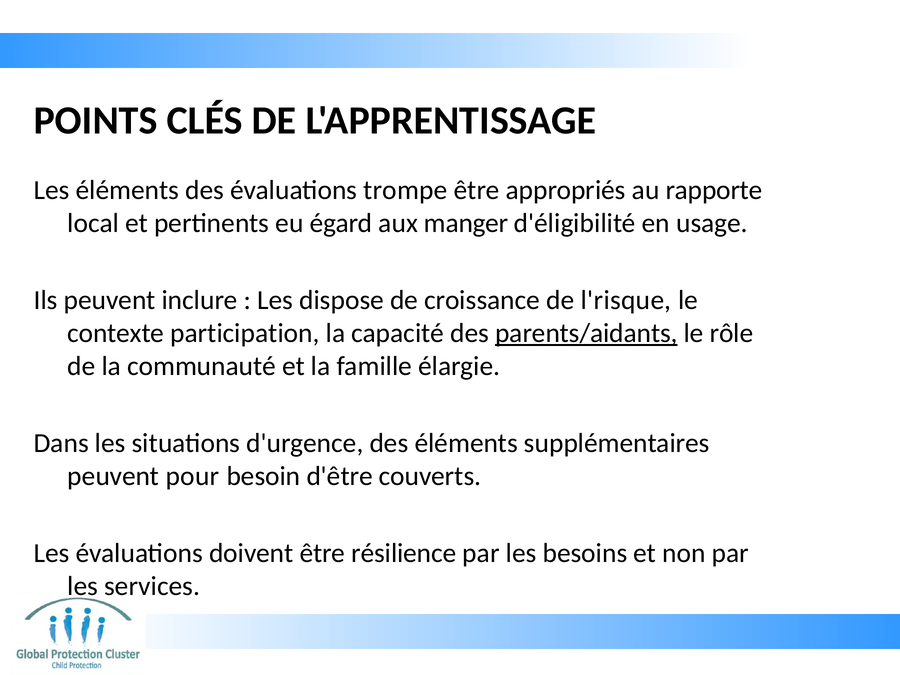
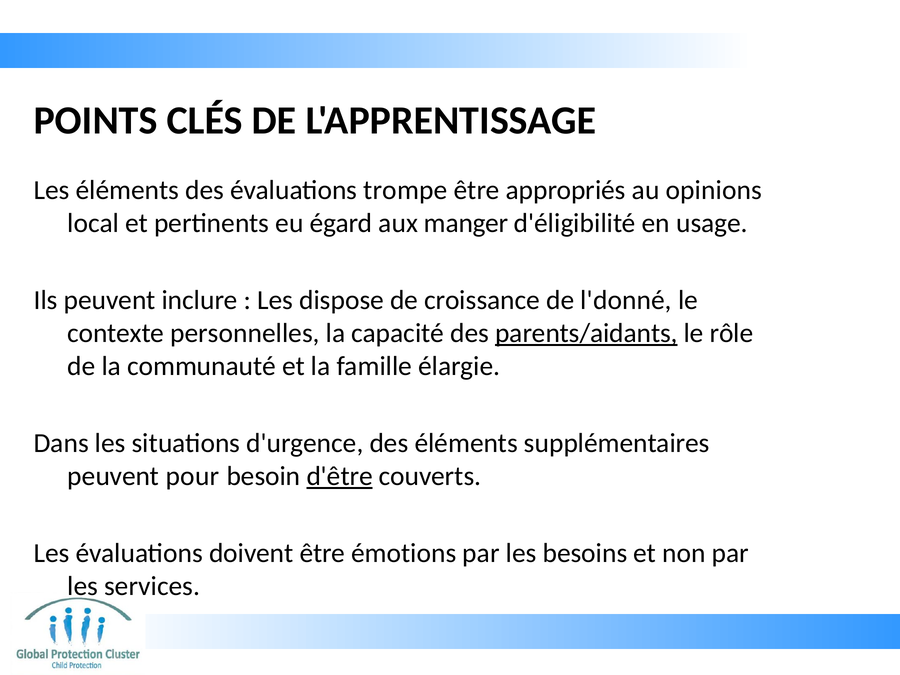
rapporte: rapporte -> opinions
l'risque: l'risque -> l'donné
participation: participation -> personnelles
d'être underline: none -> present
résilience: résilience -> émotions
